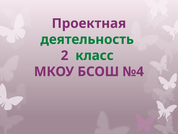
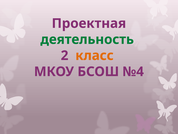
класс colour: green -> orange
